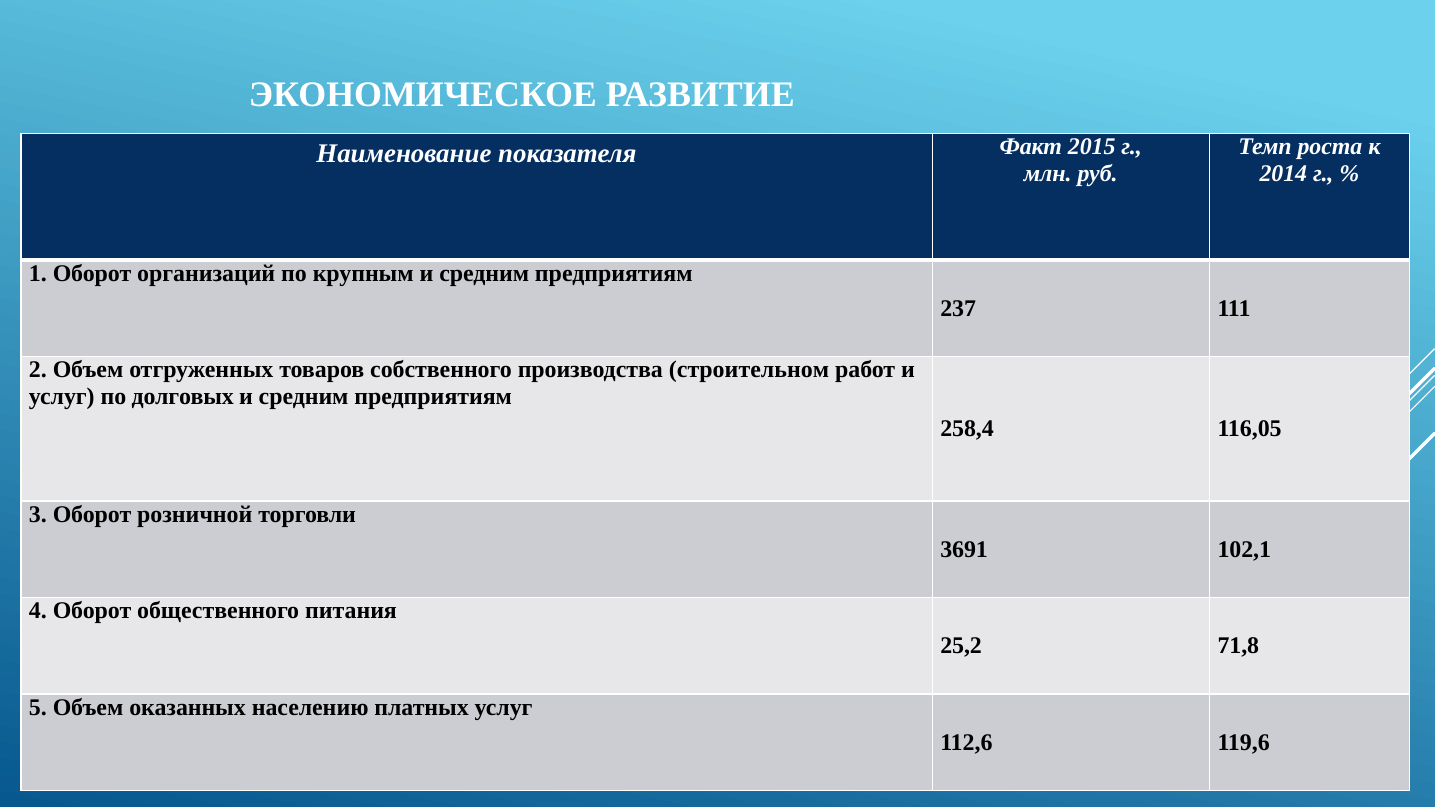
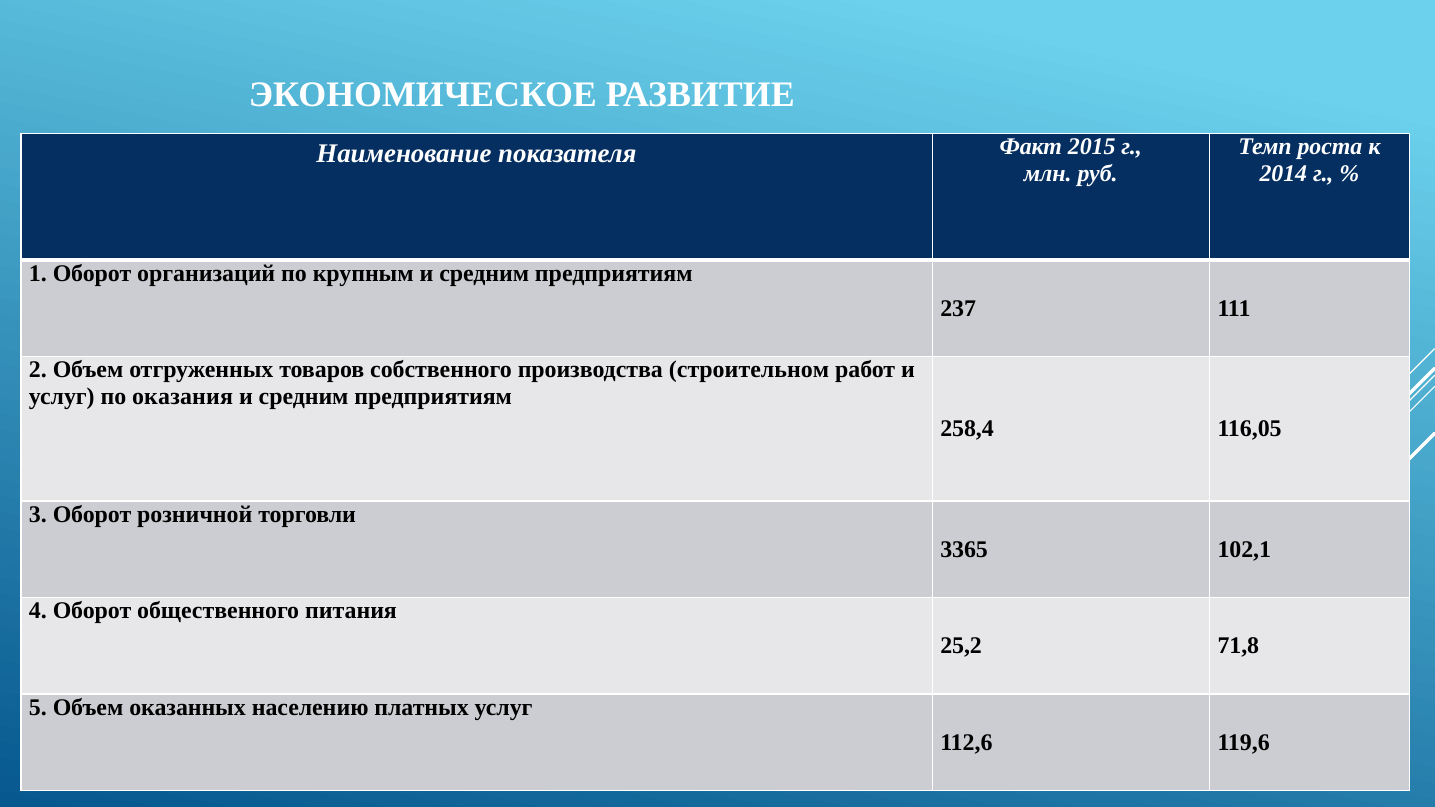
долговых: долговых -> оказания
3691: 3691 -> 3365
